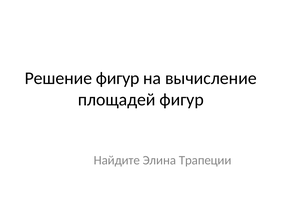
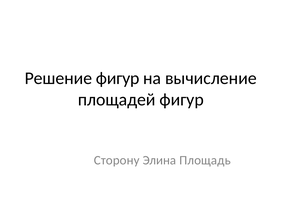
Найдите: Найдите -> Сторону
Трапеции: Трапеции -> Площадь
